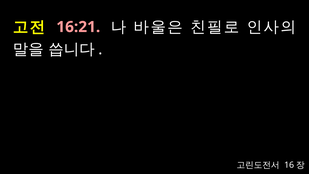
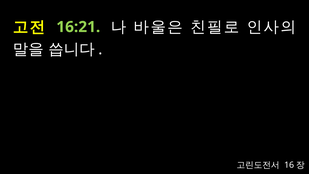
16:21 colour: pink -> light green
